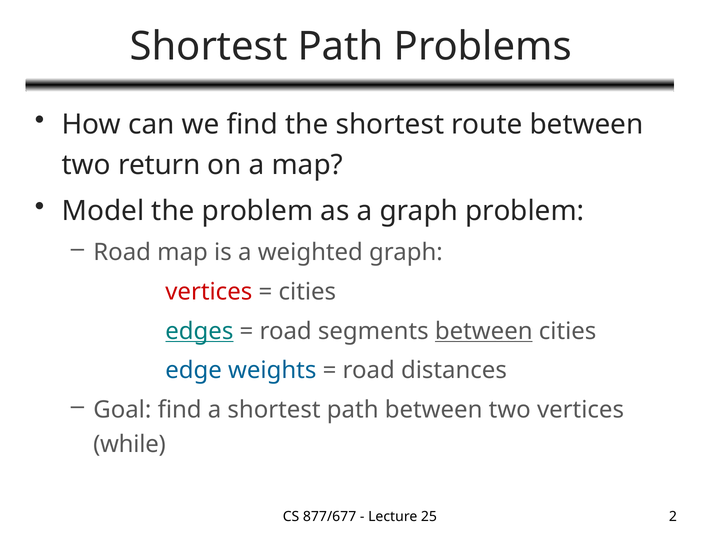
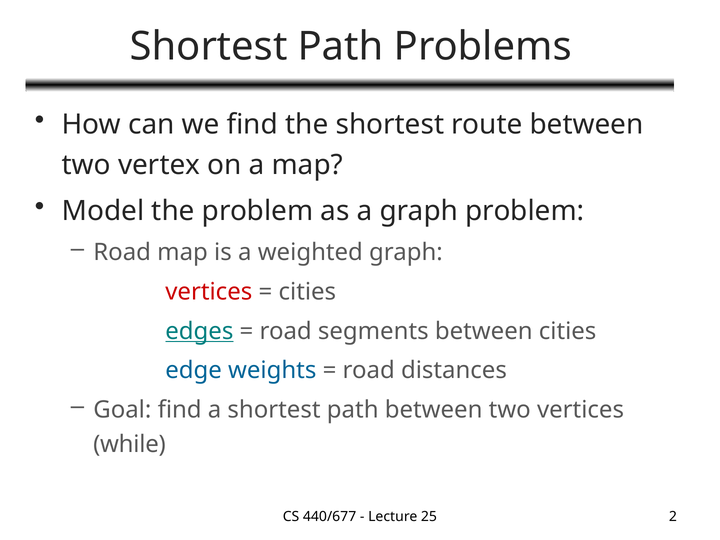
return: return -> vertex
between at (484, 331) underline: present -> none
877/677: 877/677 -> 440/677
